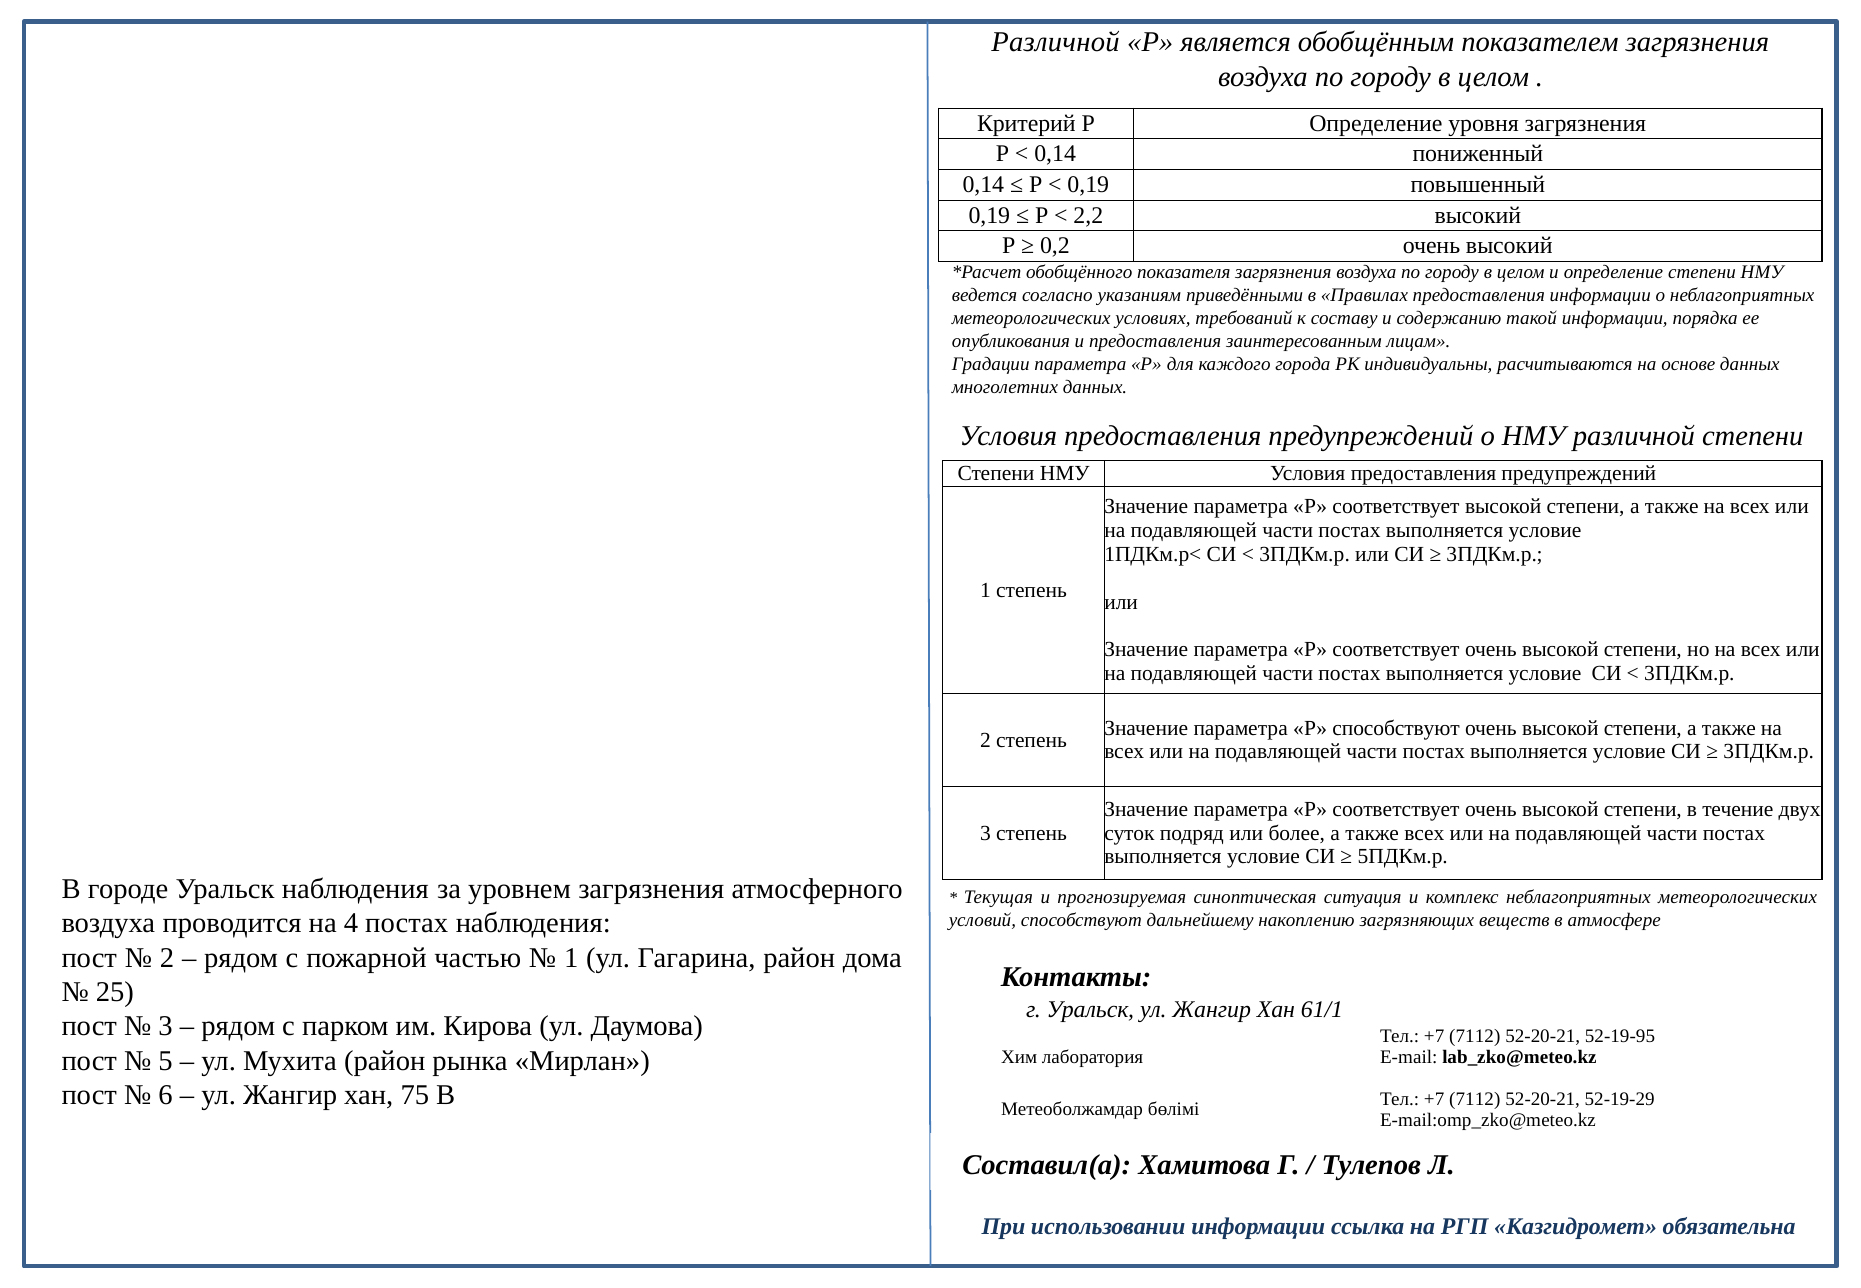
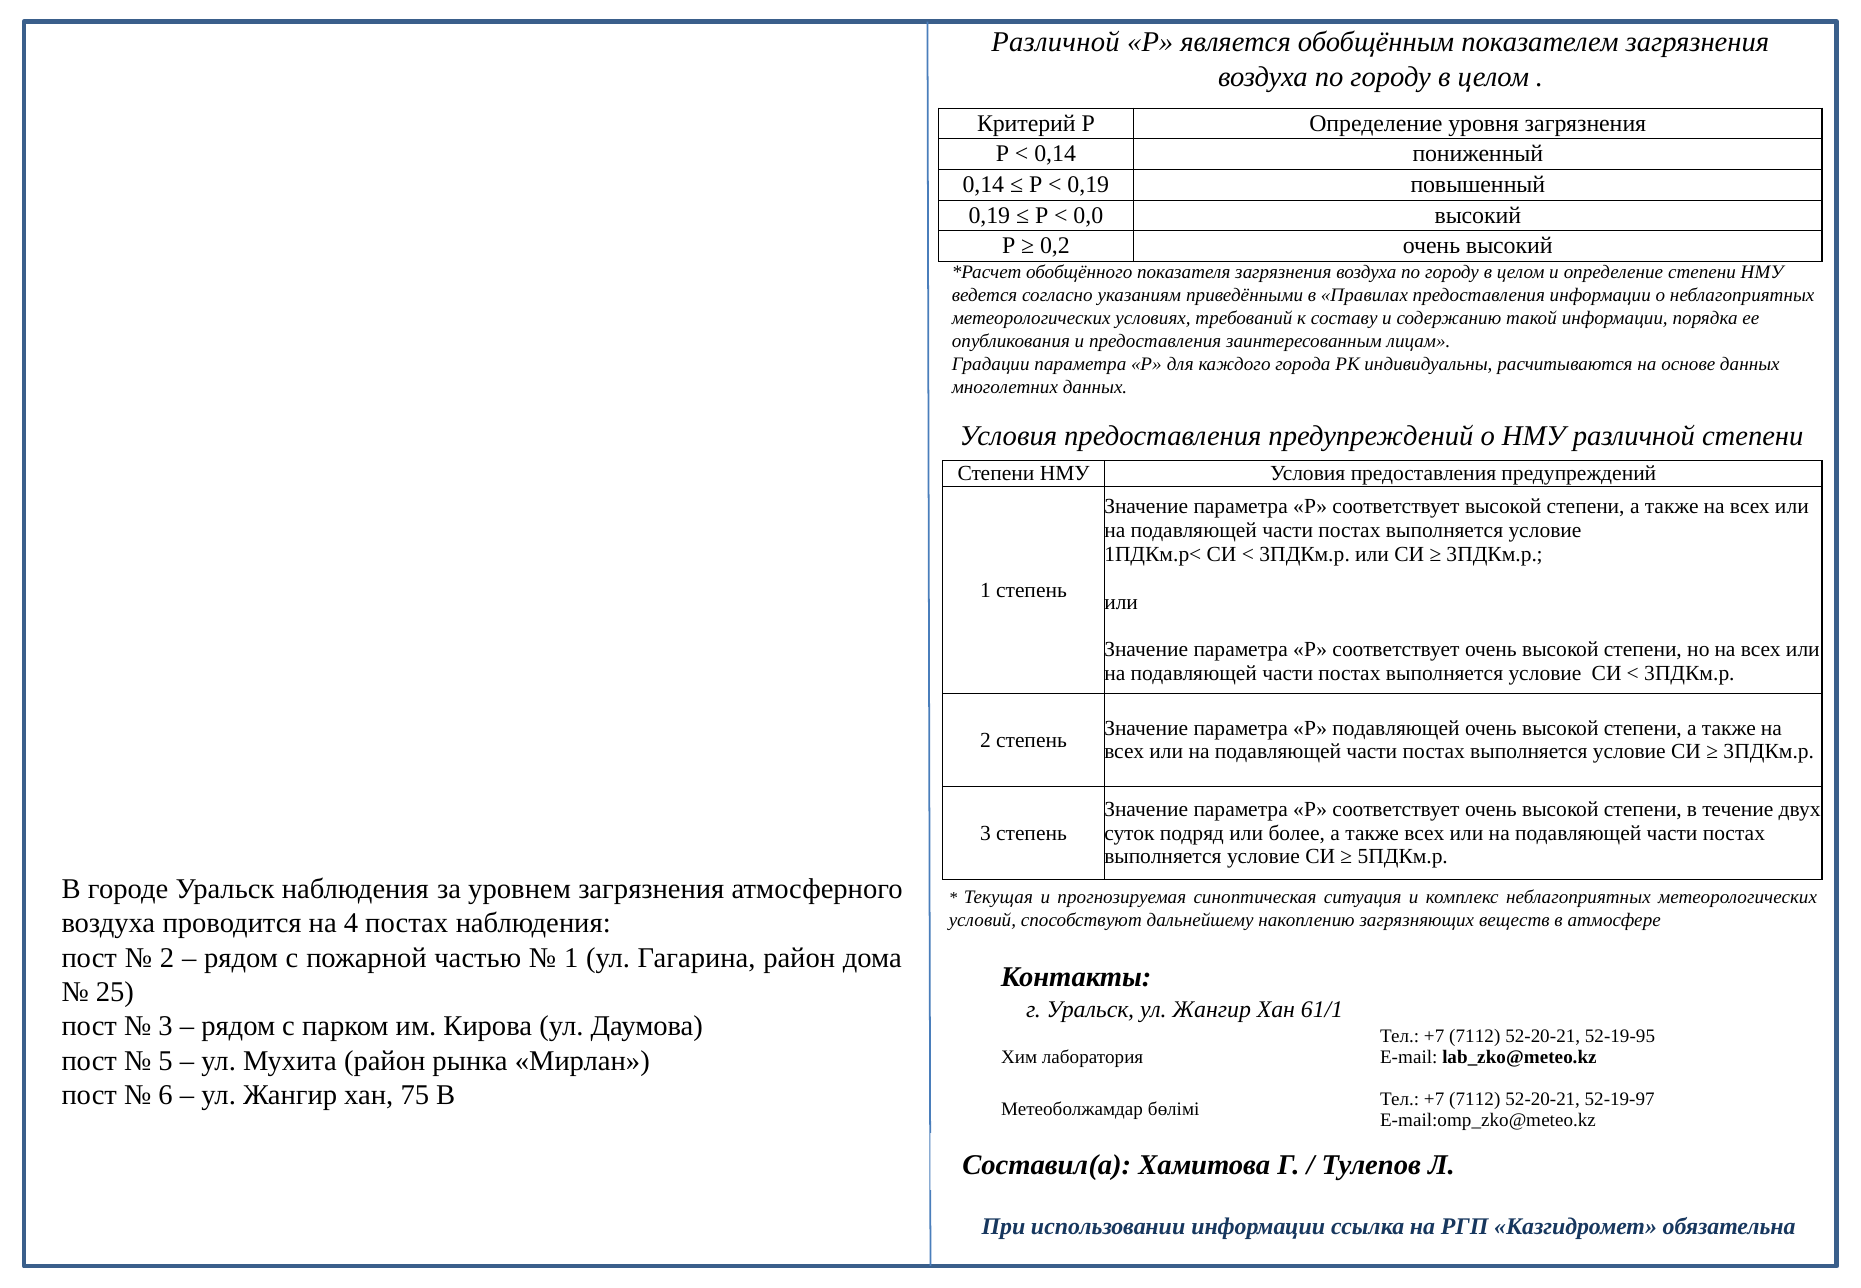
2,2: 2,2 -> 0,0
Р способствуют: способствуют -> подавляющей
52-19-29: 52-19-29 -> 52-19-97
